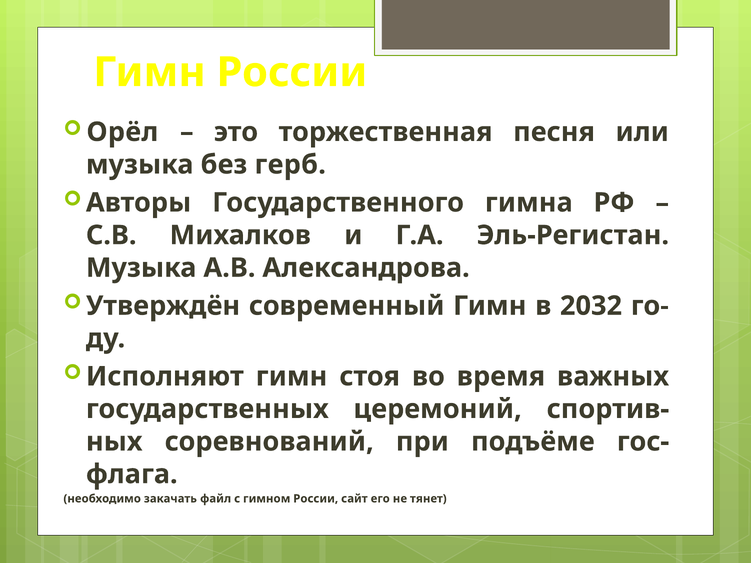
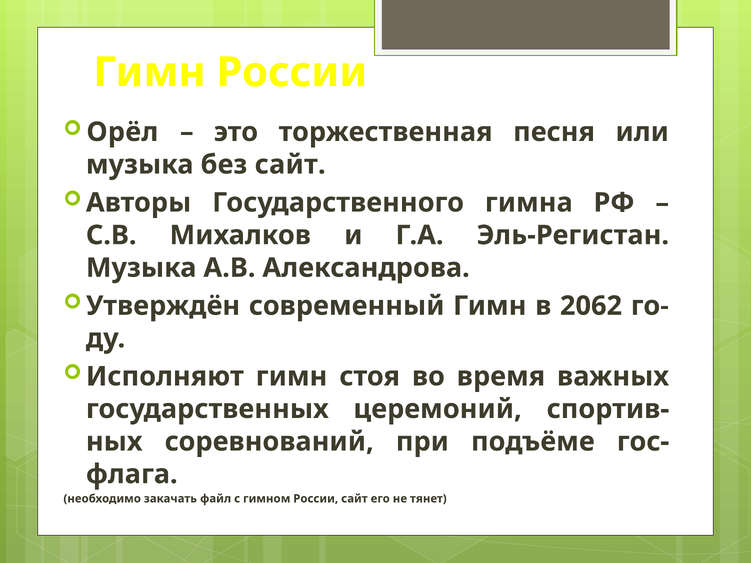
без герб: герб -> сайт
2032: 2032 -> 2062
